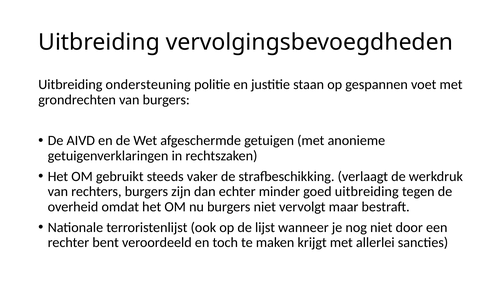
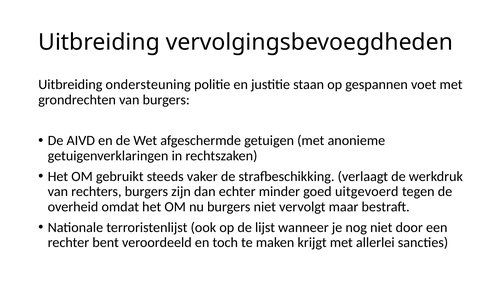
goed uitbreiding: uitbreiding -> uitgevoerd
